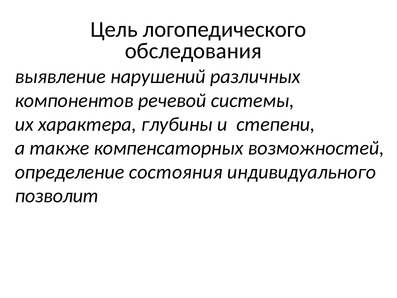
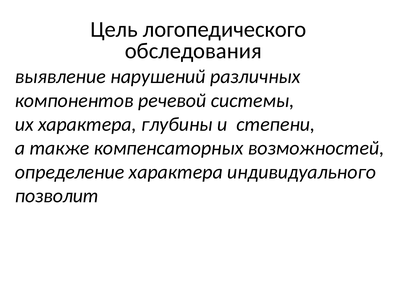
определение состояния: состояния -> характера
